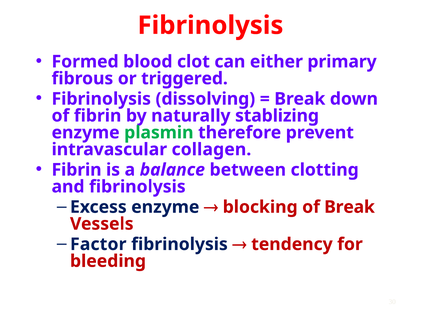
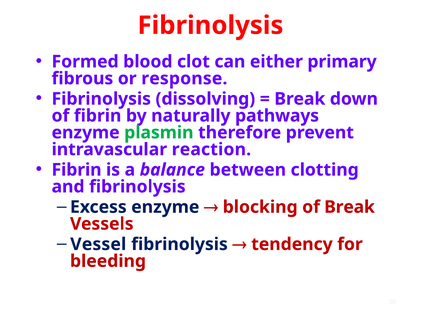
triggered: triggered -> response
stablizing: stablizing -> pathways
collagen: collagen -> reaction
Factor: Factor -> Vessel
